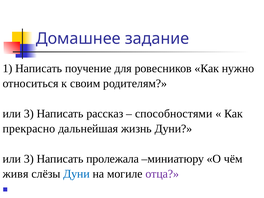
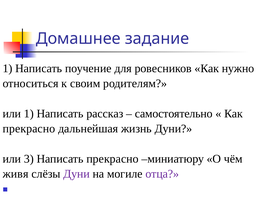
3 at (29, 114): 3 -> 1
способностями: способностями -> самостоятельно
Написать пролежала: пролежала -> прекрасно
Дуни at (76, 174) colour: blue -> purple
